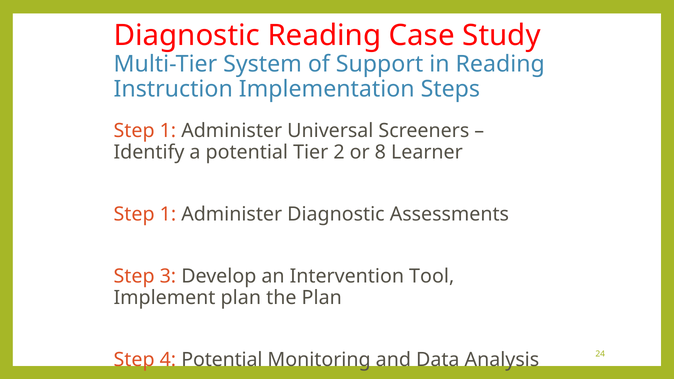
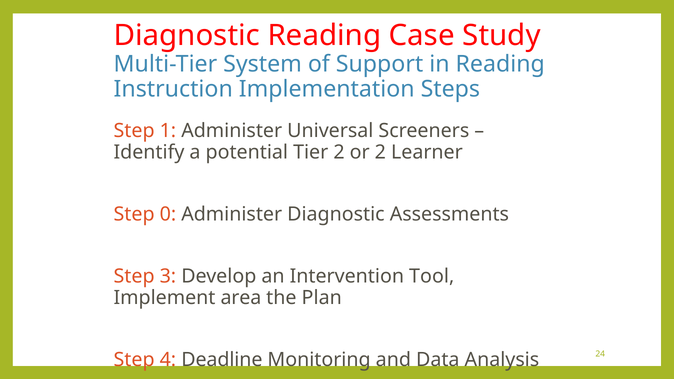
or 8: 8 -> 2
1 at (168, 214): 1 -> 0
Implement plan: plan -> area
4 Potential: Potential -> Deadline
